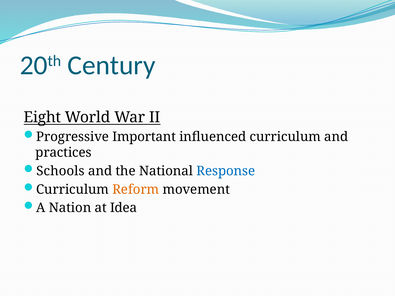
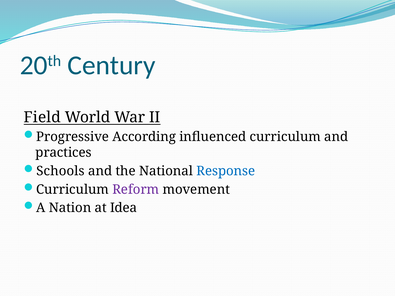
Eight: Eight -> Field
Important: Important -> According
Reform colour: orange -> purple
